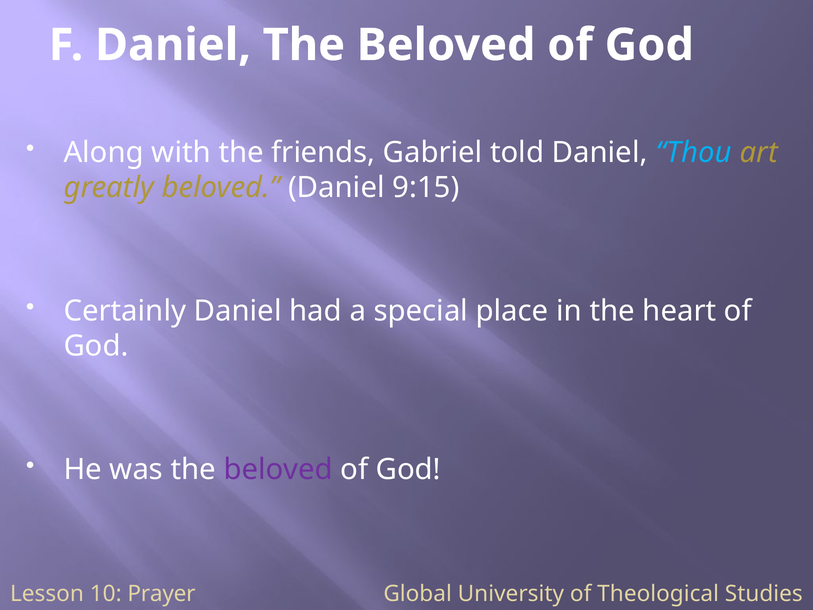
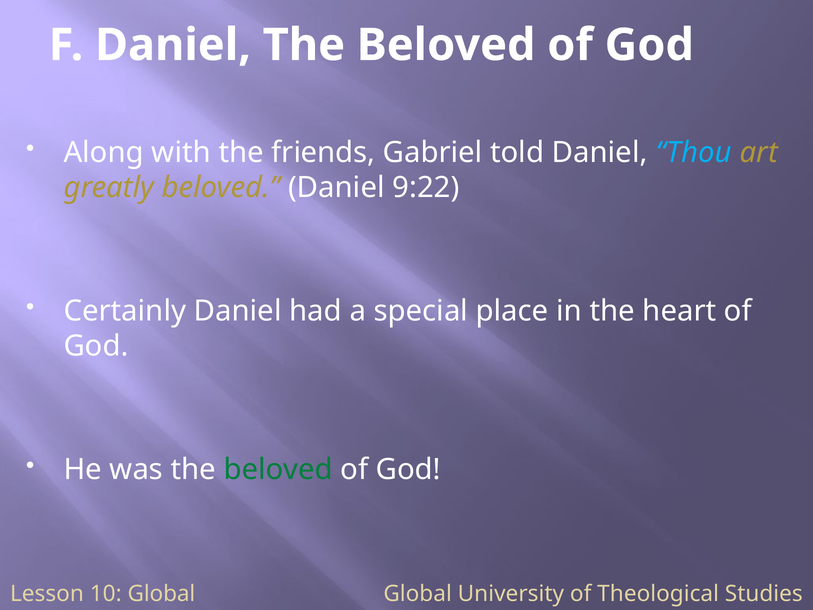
9:15: 9:15 -> 9:22
beloved at (278, 469) colour: purple -> green
10 Prayer: Prayer -> Global
